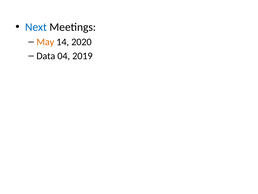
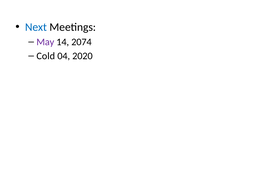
May colour: orange -> purple
2020: 2020 -> 2074
Data: Data -> Cold
2019: 2019 -> 2020
